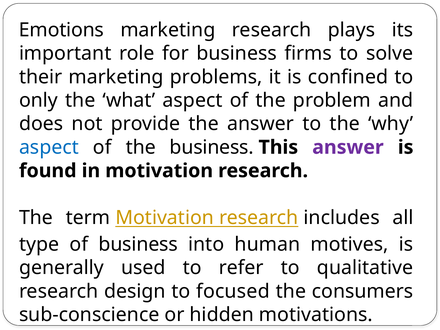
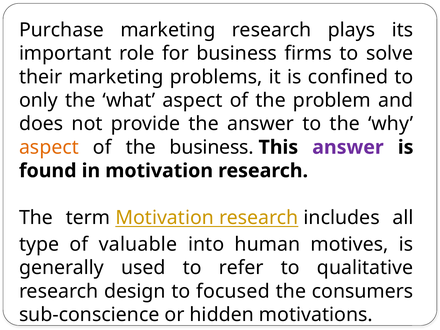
Emotions: Emotions -> Purchase
aspect at (49, 147) colour: blue -> orange
of business: business -> valuable
